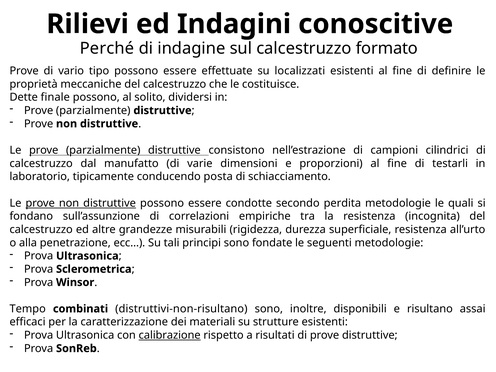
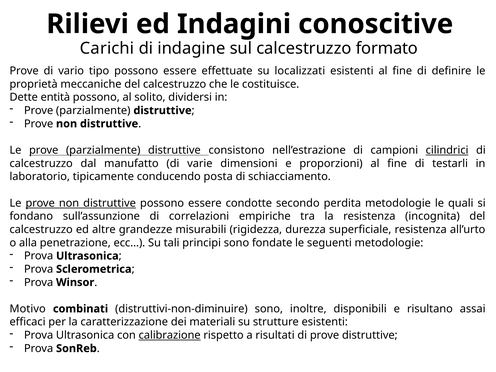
Perché: Perché -> Carichi
finale: finale -> entità
cilindrici underline: none -> present
Tempo: Tempo -> Motivo
distruttivi-non-risultano: distruttivi-non-risultano -> distruttivi-non-diminuire
